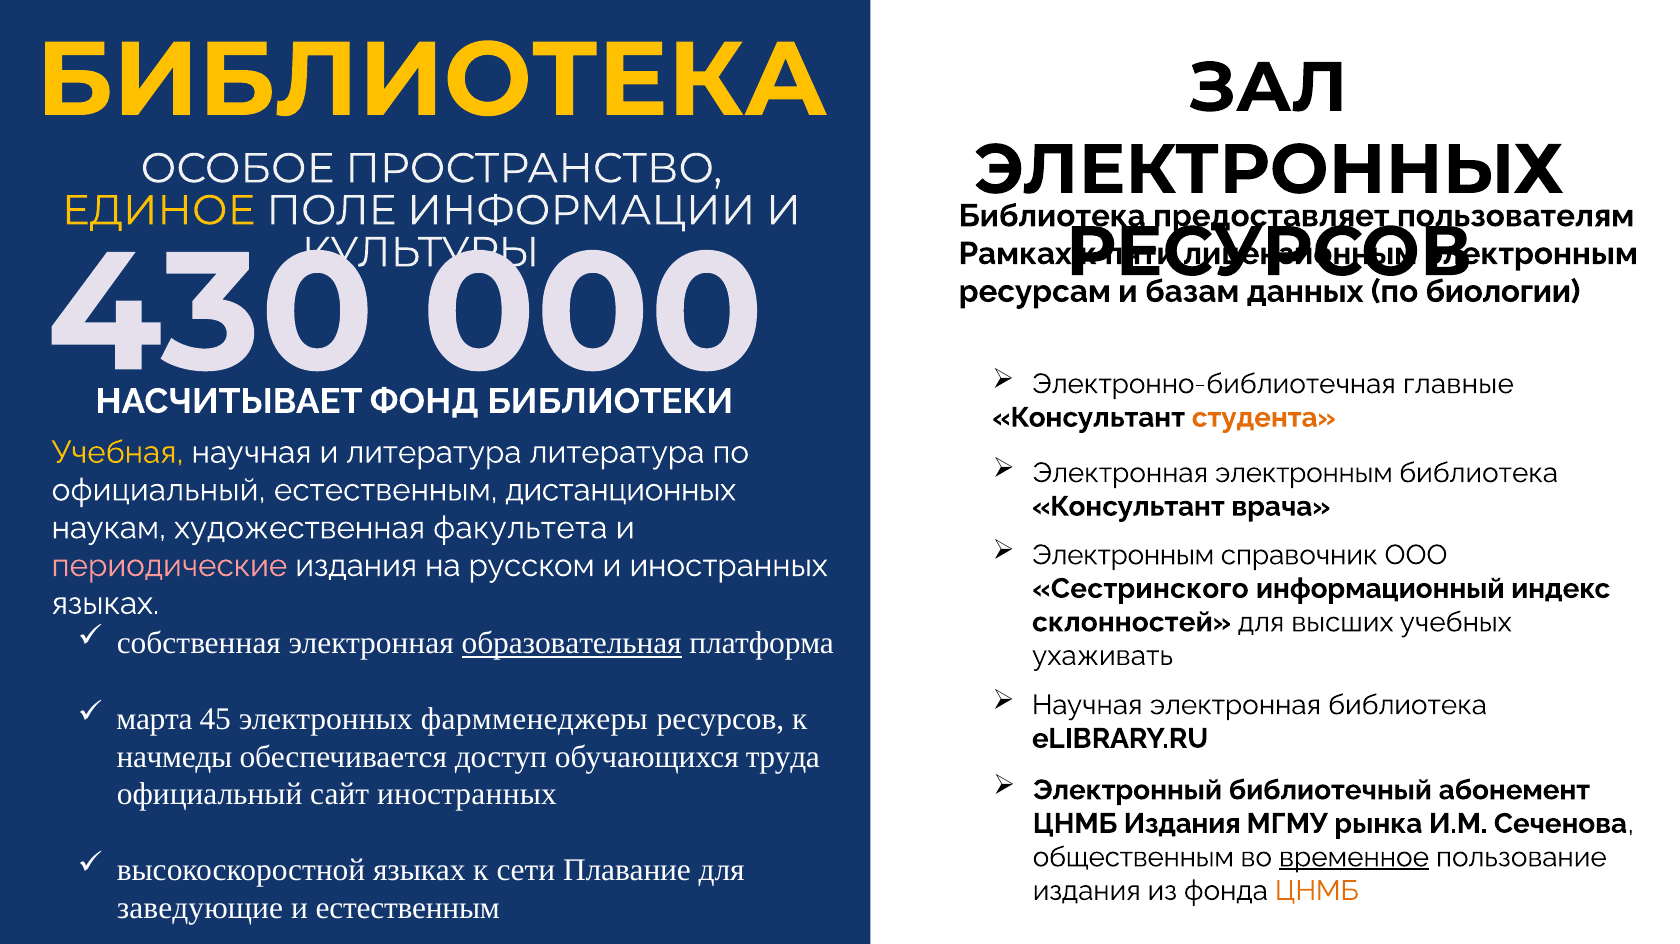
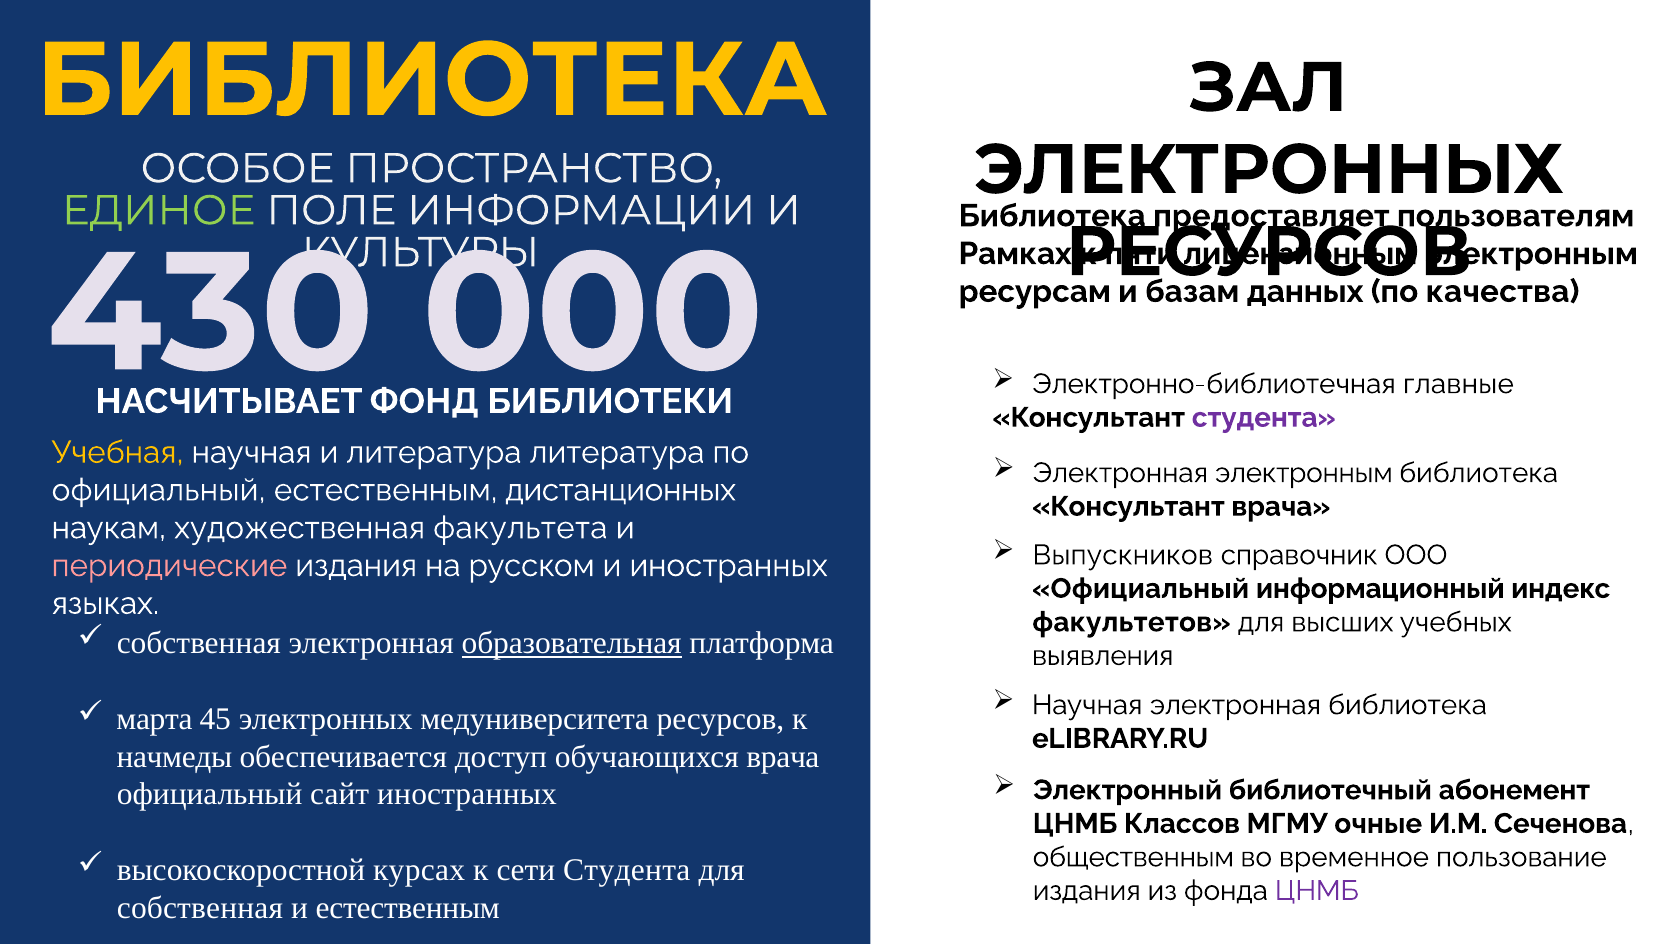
ЕДИНОЕ colour: yellow -> light green
биологии: биологии -> качества
студента at (1264, 418) colour: orange -> purple
Электронным at (1123, 555): Электронным -> Выпускников
Сестринского at (1140, 589): Сестринского -> Официальный
склонностей: склонностей -> факультетов
ухаживать: ухаживать -> выявления
фармменеджеры: фармменеджеры -> медуниверситета
обучающихся труда: труда -> врача
ЦНМБ Издания: Издания -> Классов
рынка: рынка -> очные
временное underline: present -> none
высокоскоростной языках: языках -> курсах
сети Плавание: Плавание -> Студента
ЦНМБ at (1317, 891) colour: orange -> purple
заведующие at (200, 908): заведующие -> собственная
